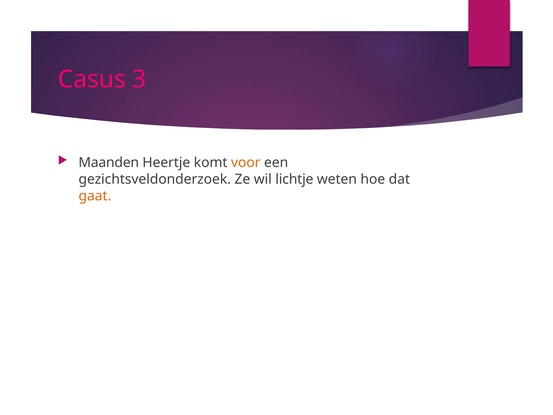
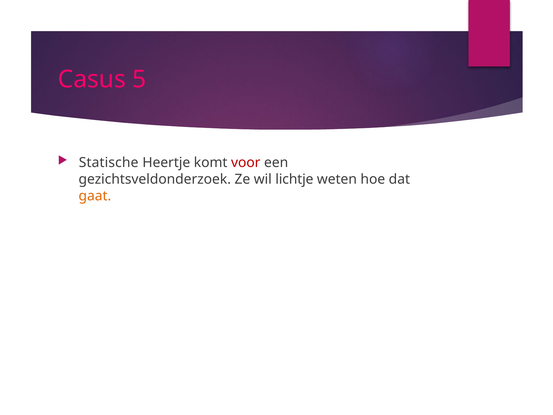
3: 3 -> 5
Maanden: Maanden -> Statische
voor colour: orange -> red
